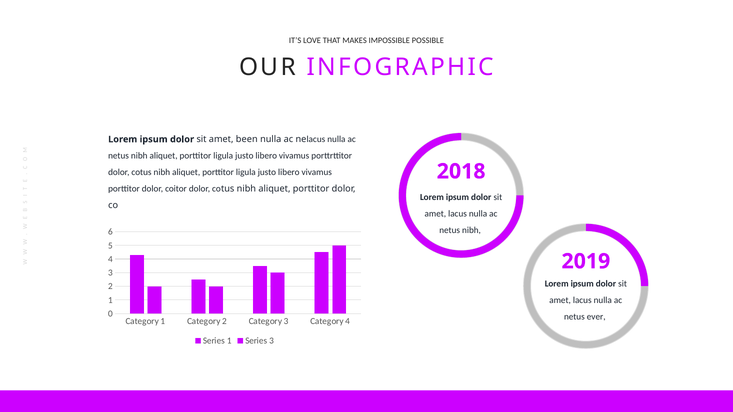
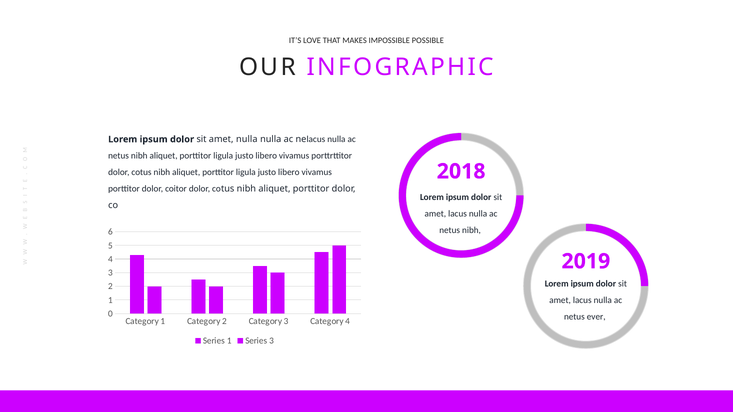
amet been: been -> nulla
